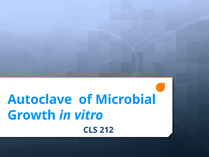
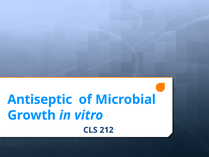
Autoclave: Autoclave -> Antiseptic
